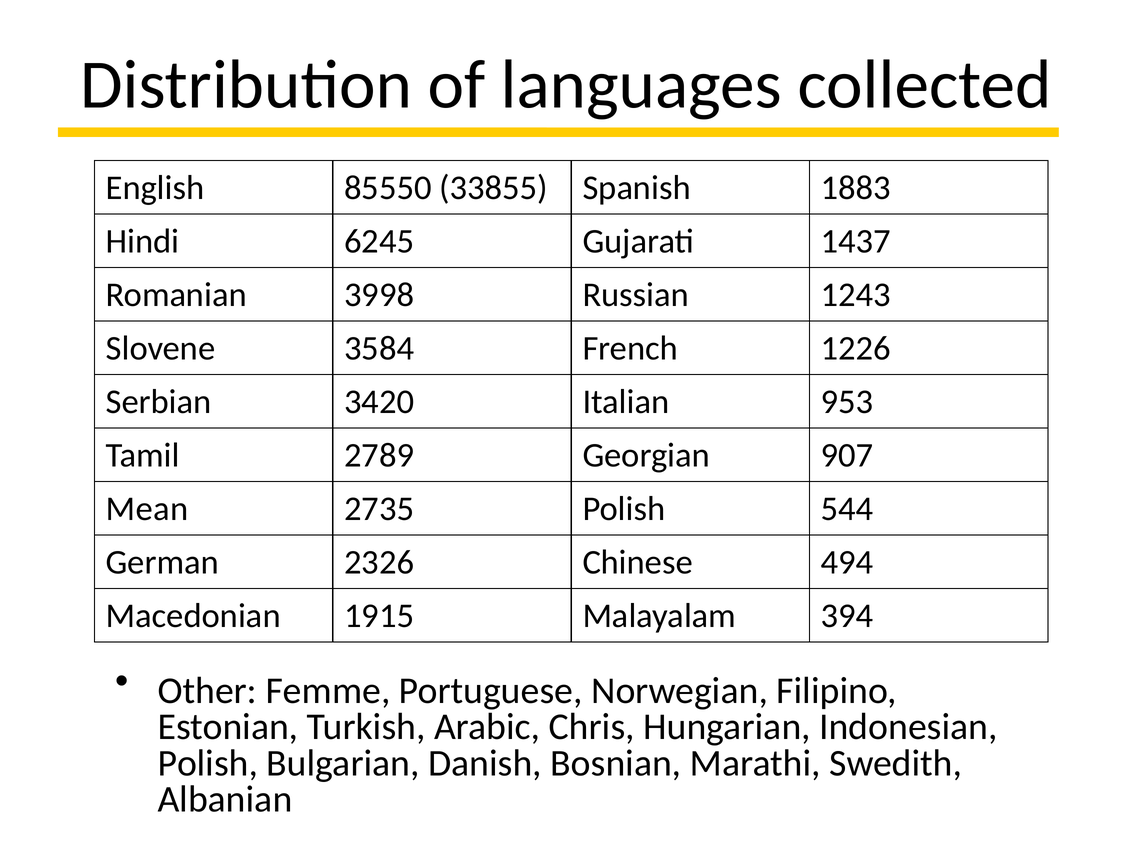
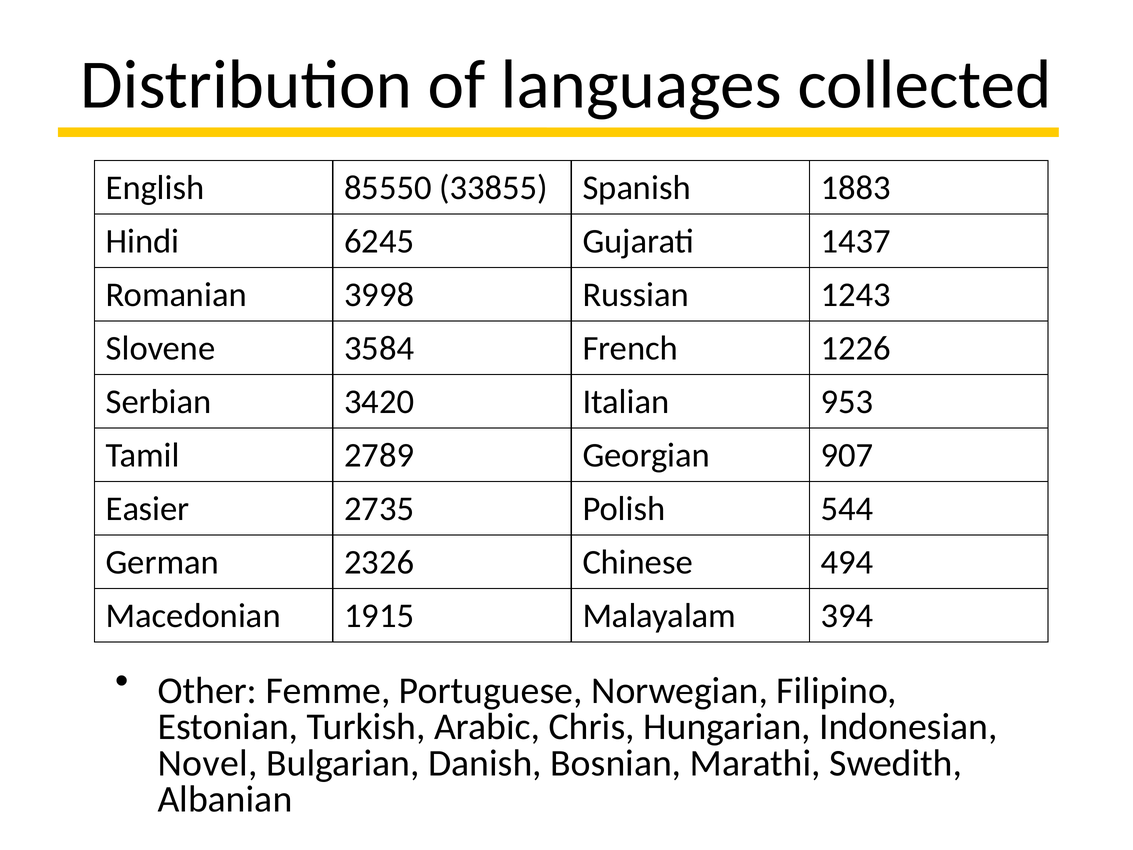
Mean: Mean -> Easier
Polish at (208, 763): Polish -> Novel
